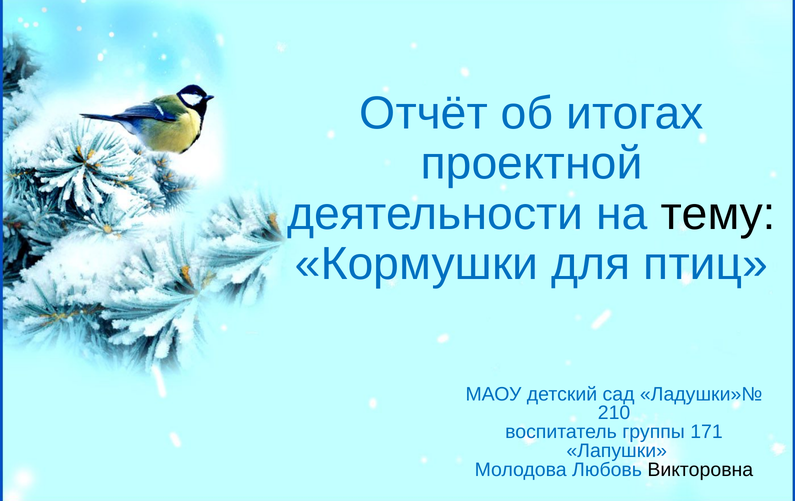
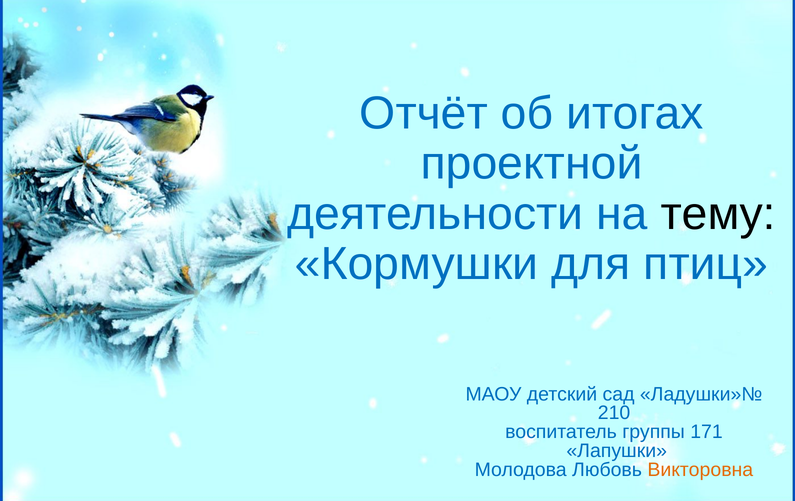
Викторовна colour: black -> orange
